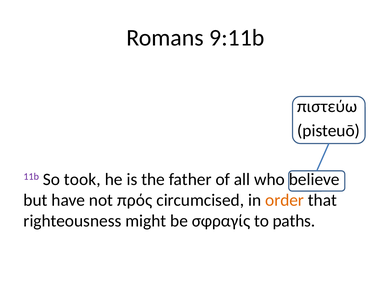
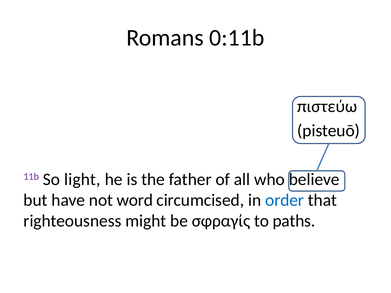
9:11b: 9:11b -> 0:11b
took: took -> light
πρός: πρός -> word
order colour: orange -> blue
